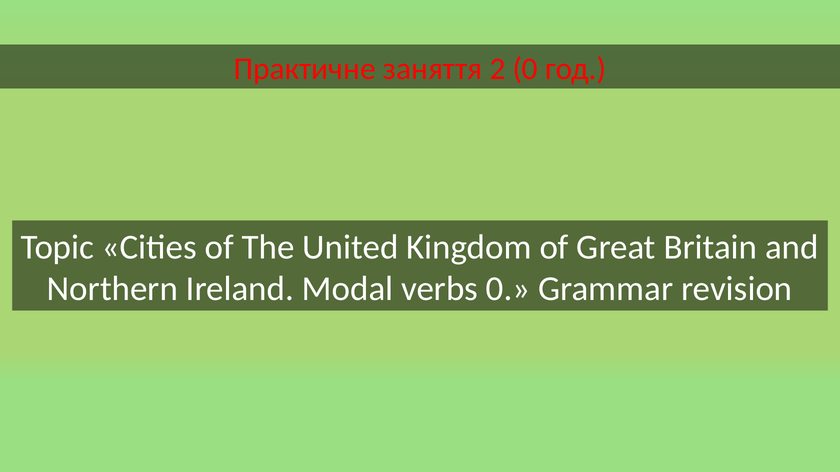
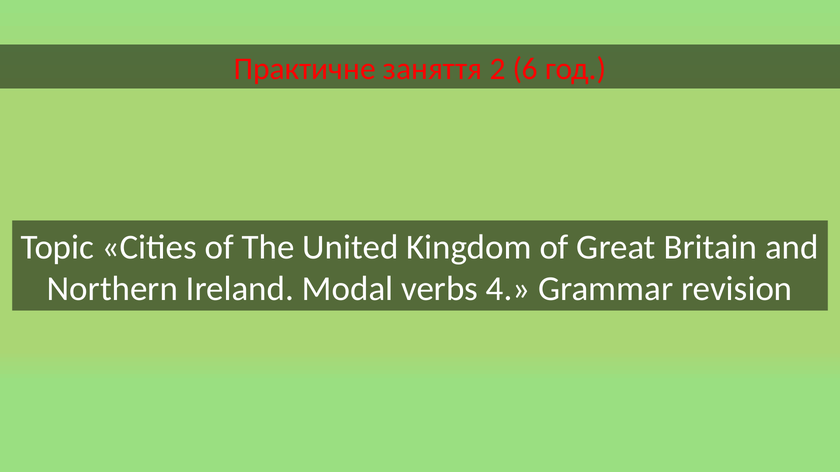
2 0: 0 -> 6
verbs 0: 0 -> 4
